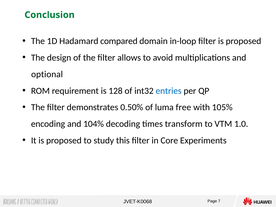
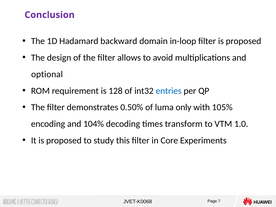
Conclusion colour: green -> purple
compared: compared -> backward
free: free -> only
